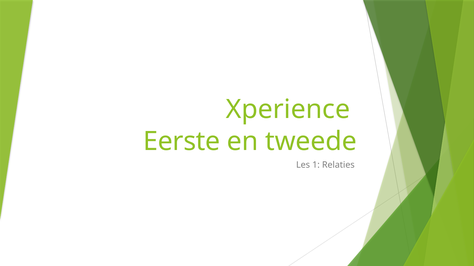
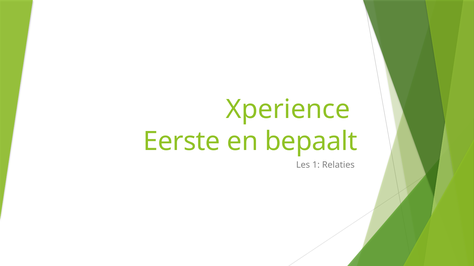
tweede: tweede -> bepaalt
